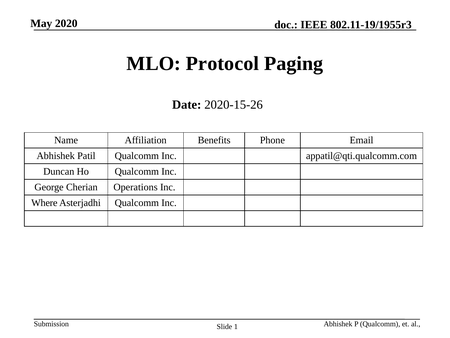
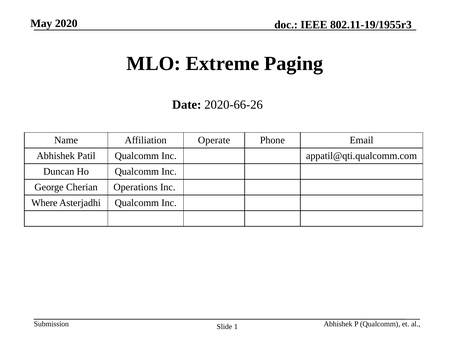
Protocol: Protocol -> Extreme
2020-15-26: 2020-15-26 -> 2020-66-26
Benefits: Benefits -> Operate
